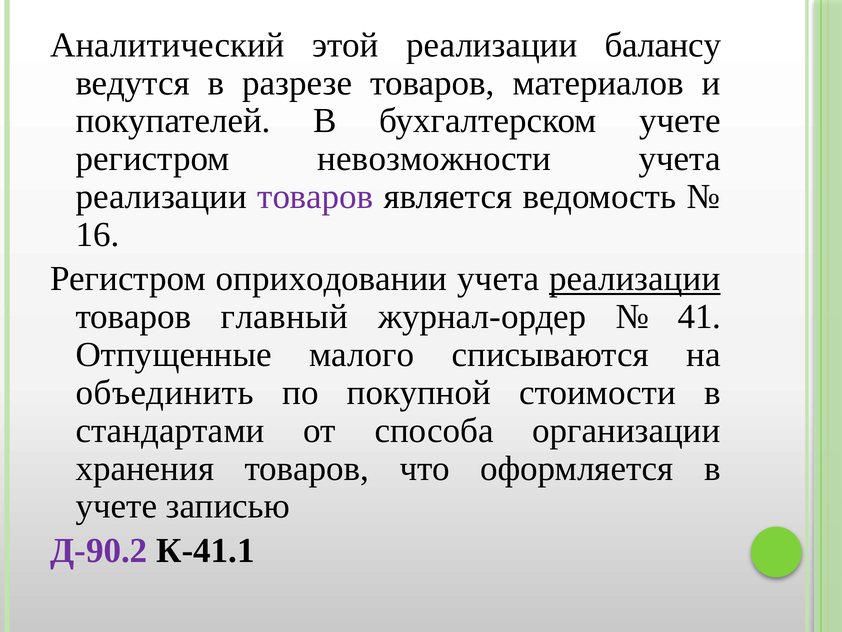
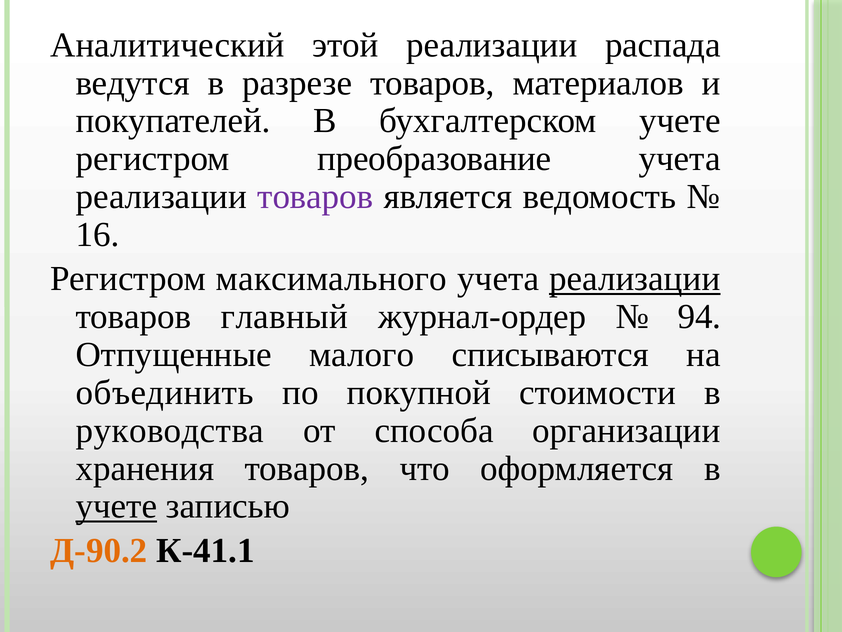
балансу: балансу -> распада
невозможности: невозможности -> преобразование
оприходовании: оприходовании -> максимального
41: 41 -> 94
стандартами: стандартами -> руководства
учете at (116, 506) underline: none -> present
Д-90.2 colour: purple -> orange
